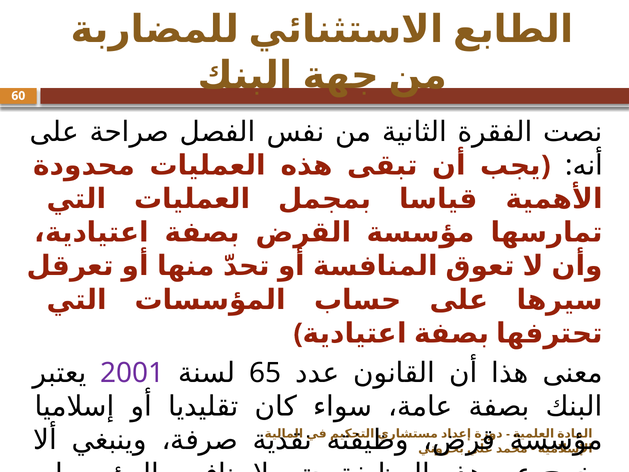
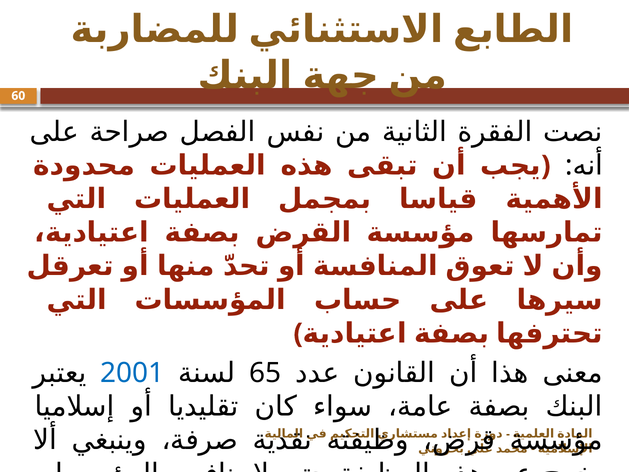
2001 colour: purple -> blue
